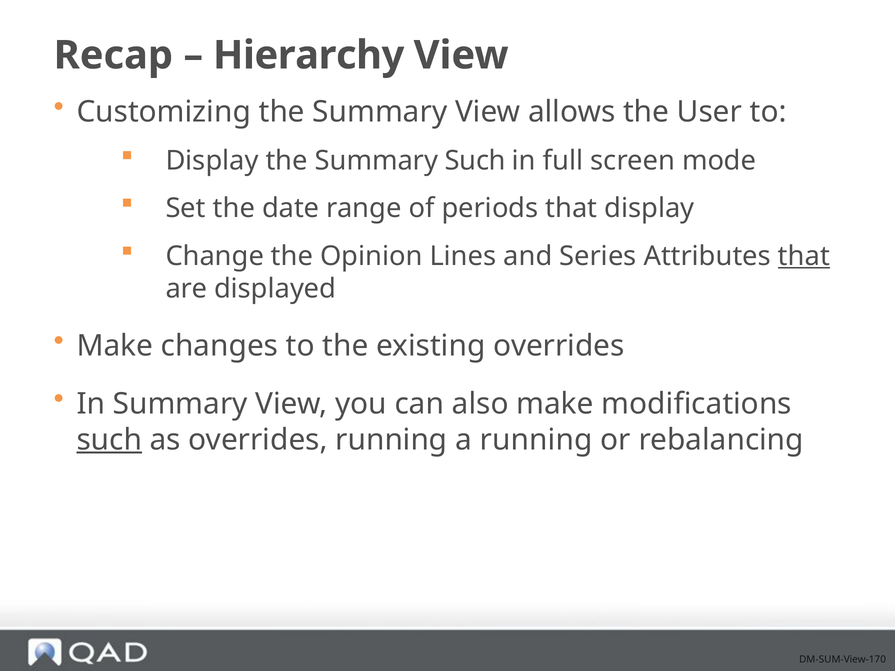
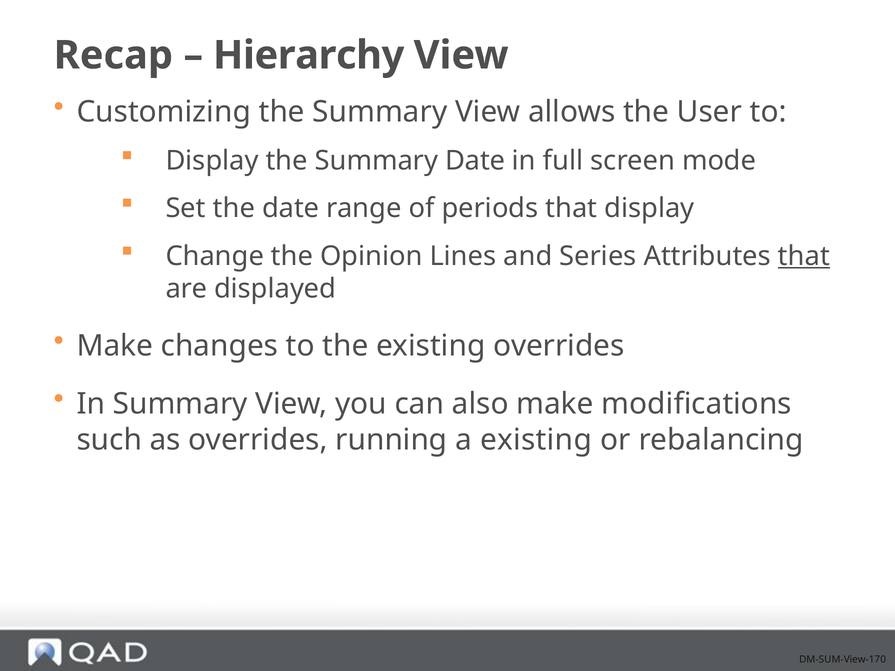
Summary Such: Such -> Date
such at (109, 440) underline: present -> none
a running: running -> existing
